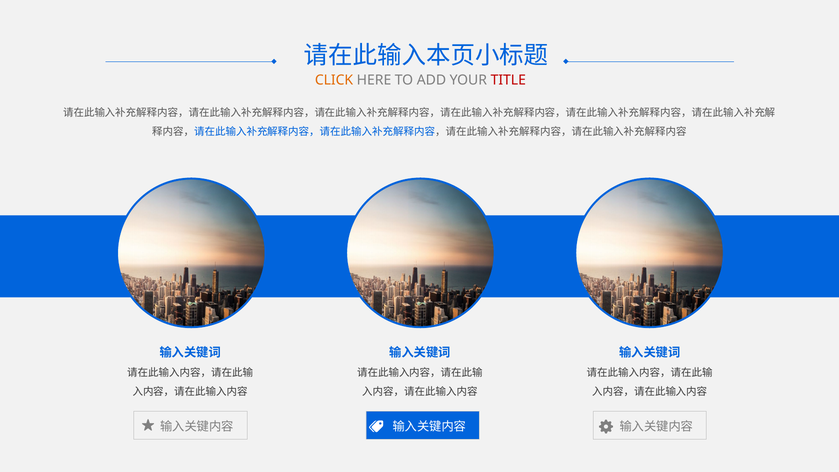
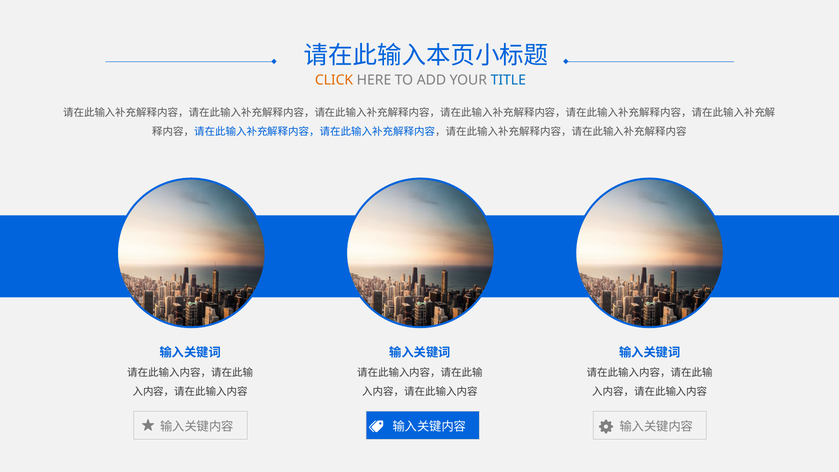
TITLE colour: red -> blue
